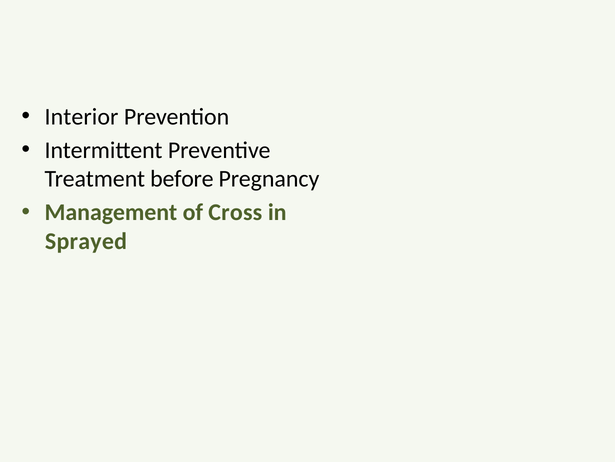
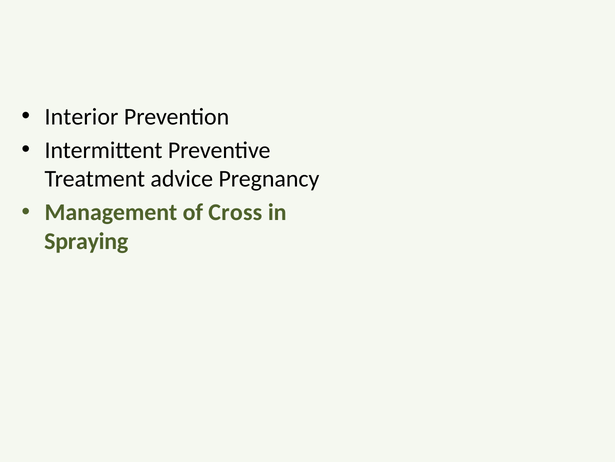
before: before -> advice
Sprayed: Sprayed -> Spraying
